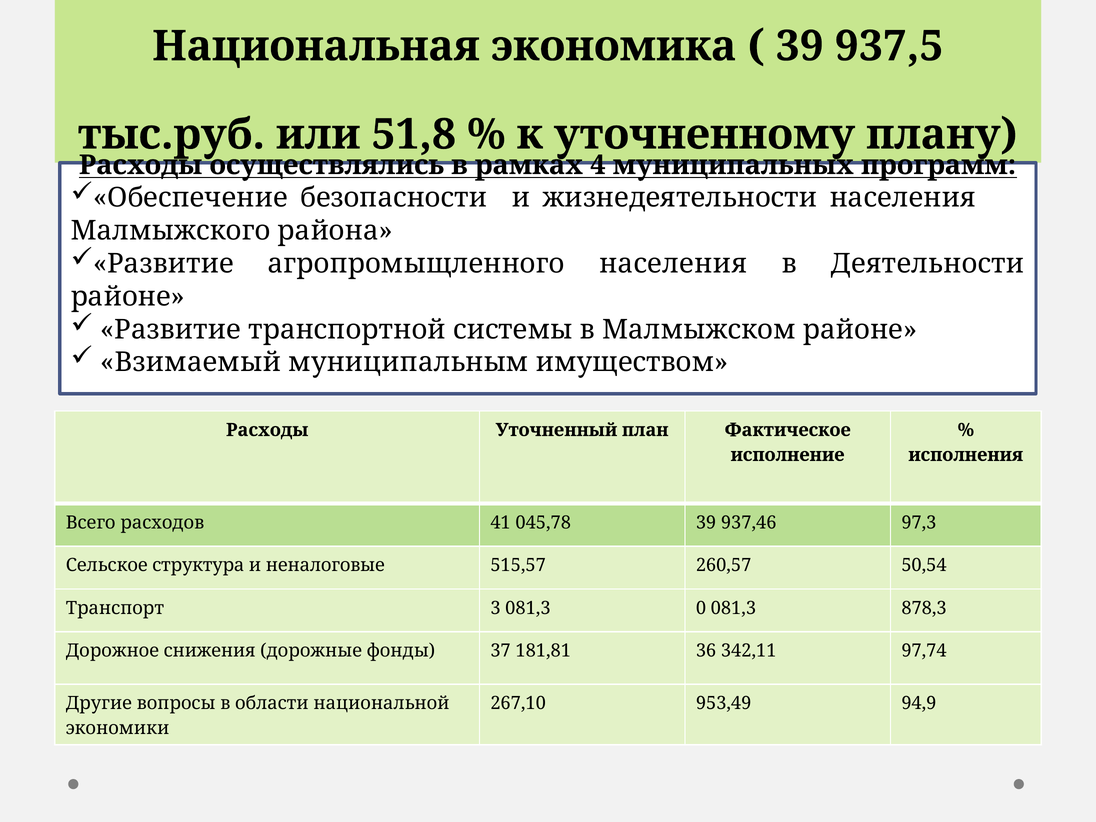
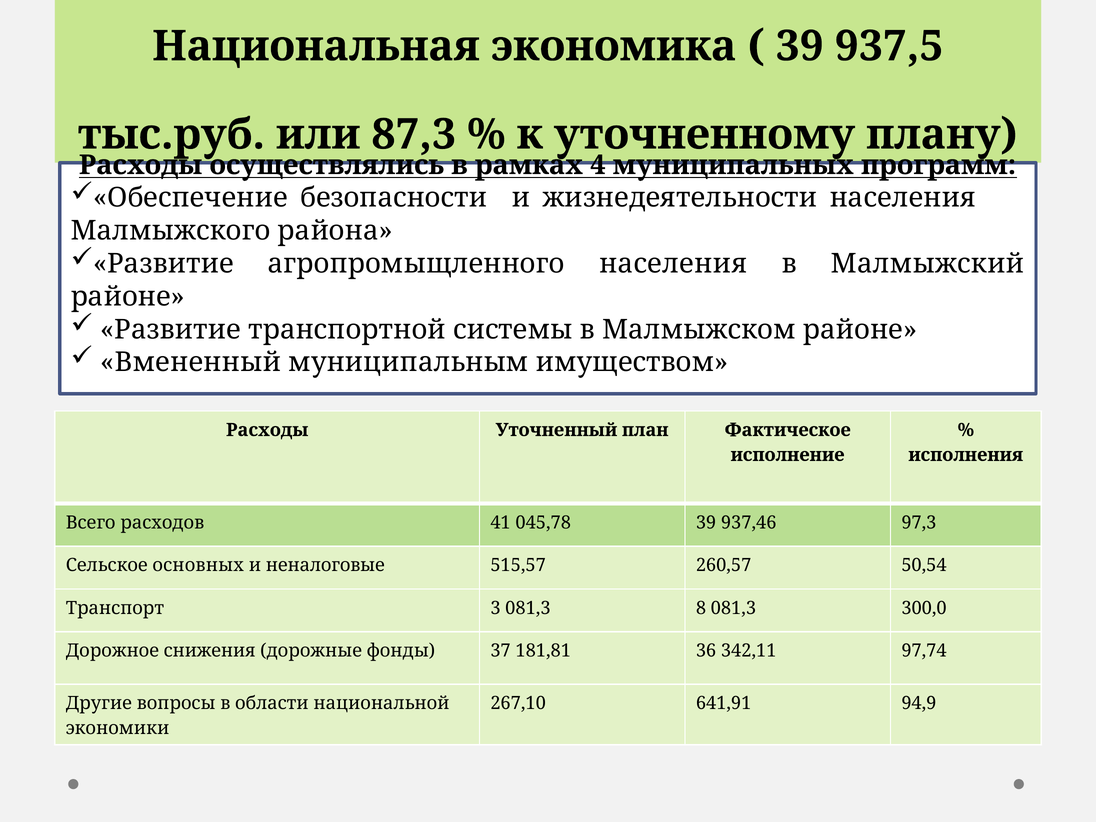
51,8: 51,8 -> 87,3
Деятельности: Деятельности -> Малмыжский
Взимаемый: Взимаемый -> Вмененный
структура: структура -> основных
0: 0 -> 8
878,3: 878,3 -> 300,0
953,49: 953,49 -> 641,91
